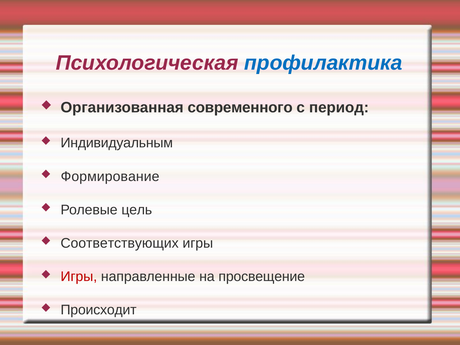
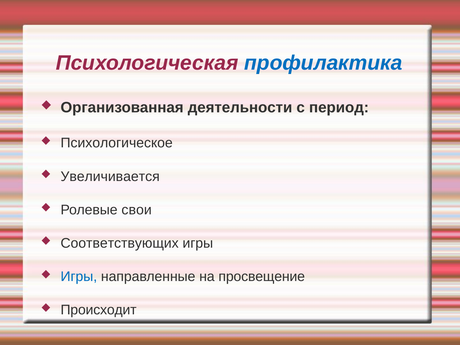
современного: современного -> деятельности
Индивидуальным: Индивидуальным -> Психологическое
Формирование: Формирование -> Увеличивается
цель: цель -> свои
Игры at (79, 277) colour: red -> blue
